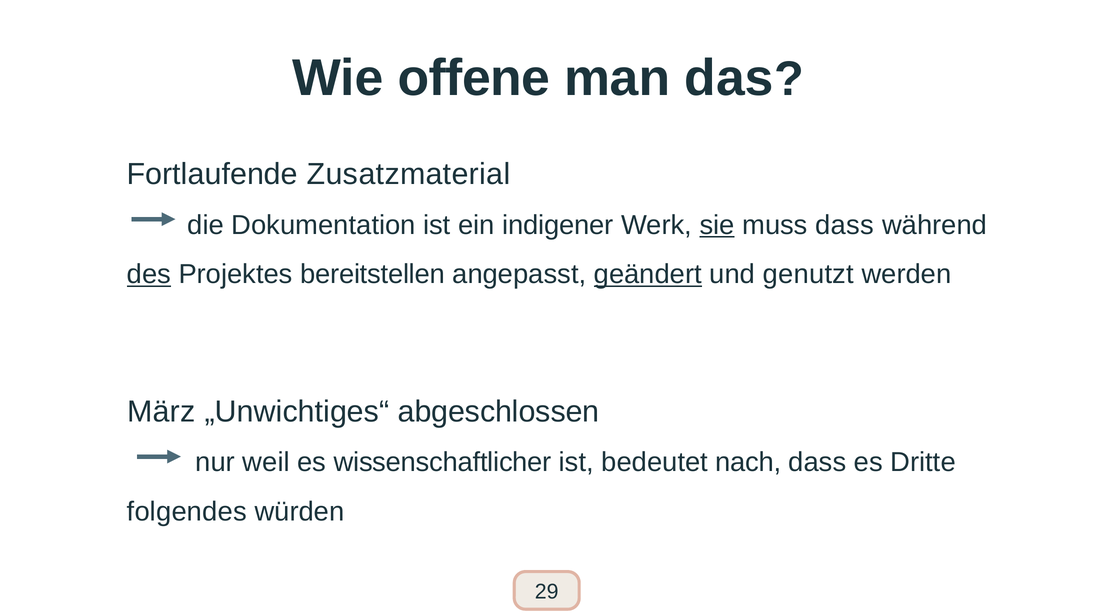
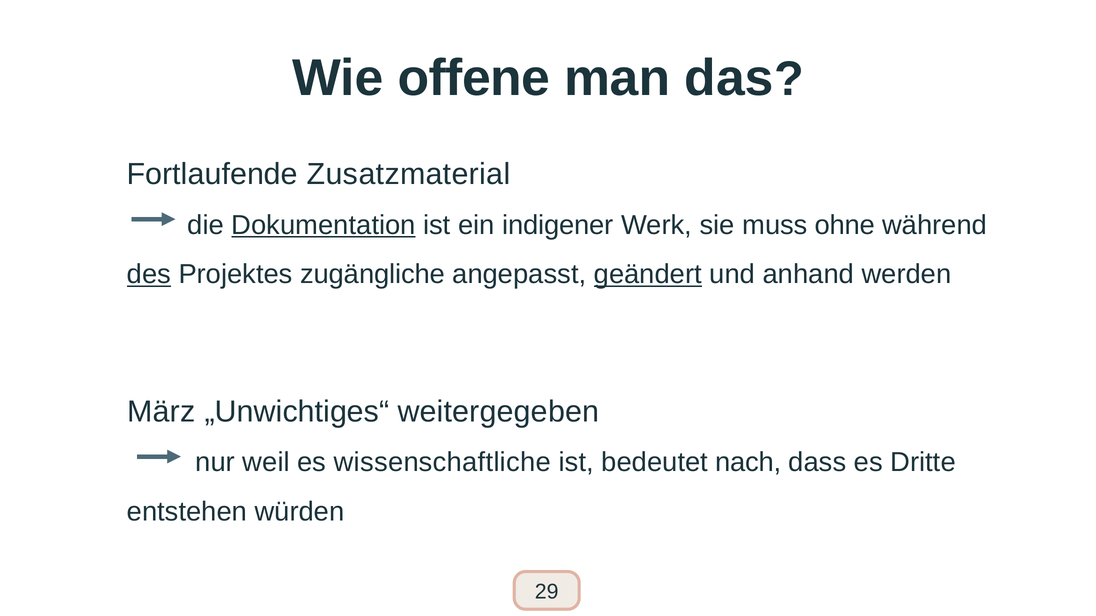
Dokumentation underline: none -> present
sie underline: present -> none
muss dass: dass -> ohne
bereitstellen: bereitstellen -> zugängliche
genutzt: genutzt -> anhand
abgeschlossen: abgeschlossen -> weitergegeben
wissenschaftlicher: wissenschaftlicher -> wissenschaftliche
folgendes: folgendes -> entstehen
